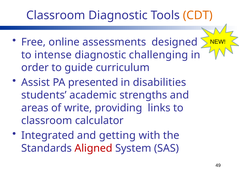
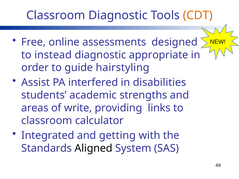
intense: intense -> instead
challenging: challenging -> appropriate
curriculum: curriculum -> hairstyling
presented: presented -> interfered
Aligned colour: red -> black
